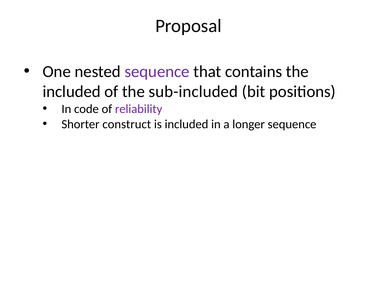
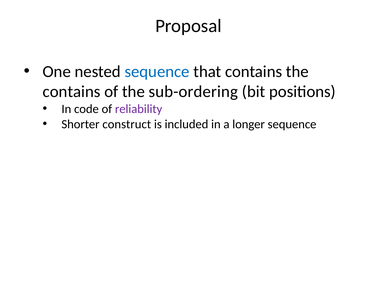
sequence at (157, 72) colour: purple -> blue
included at (72, 92): included -> contains
sub-included: sub-included -> sub-ordering
